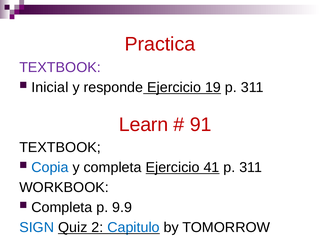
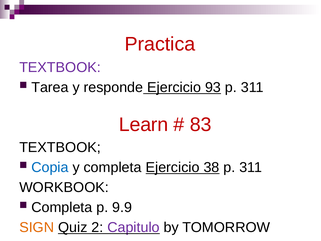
Inicial: Inicial -> Tarea
19: 19 -> 93
91: 91 -> 83
41: 41 -> 38
SIGN colour: blue -> orange
Capitulo colour: blue -> purple
